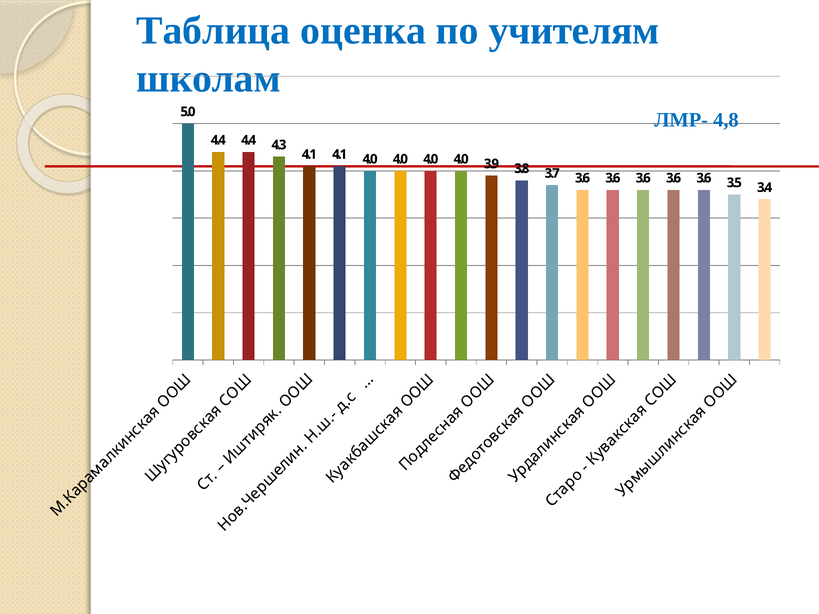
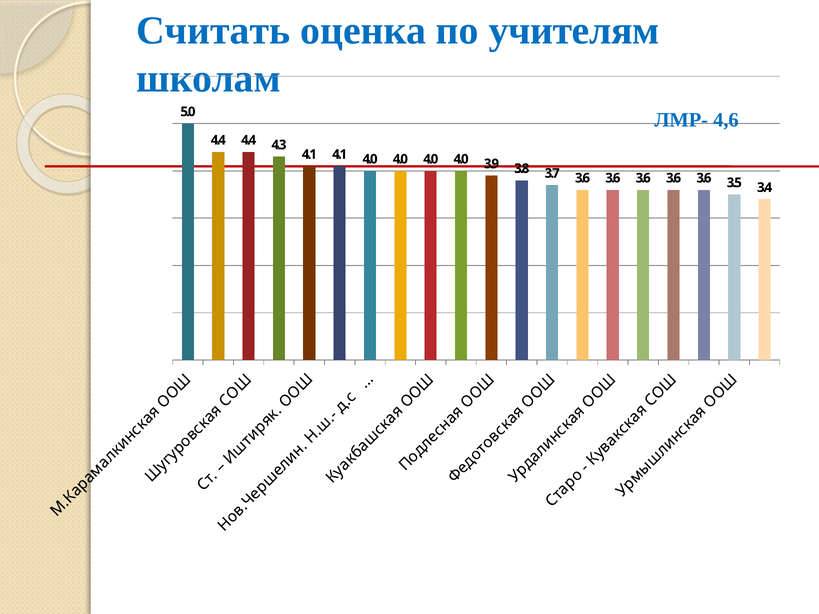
Таблица: Таблица -> Считать
4,8: 4,8 -> 4,6
